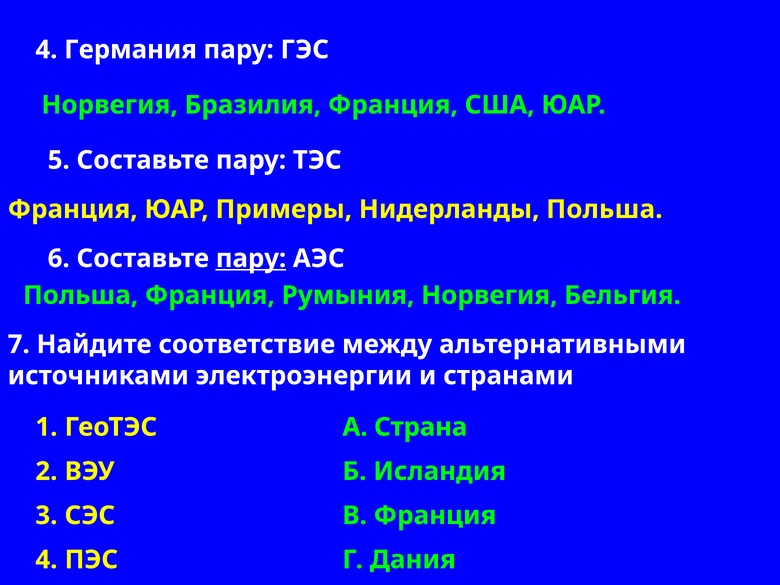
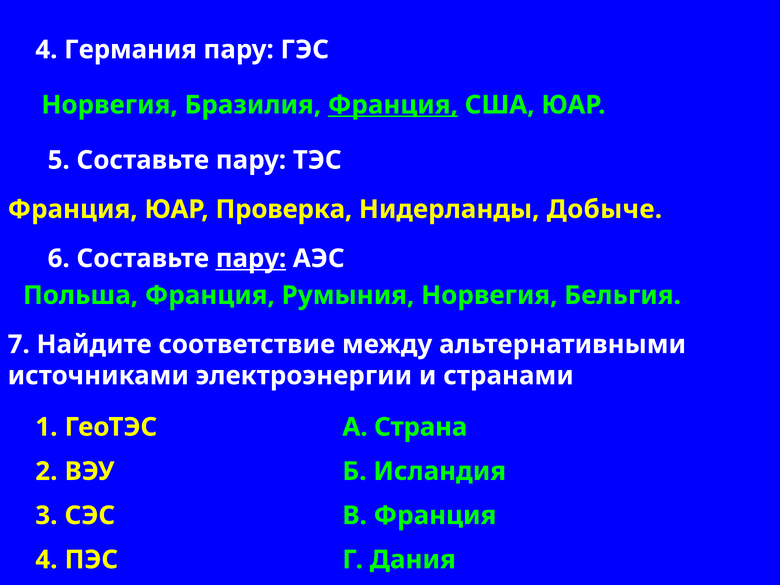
Франция at (393, 105) underline: none -> present
Примеры: Примеры -> Проверка
Нидерланды Польша: Польша -> Добыче
